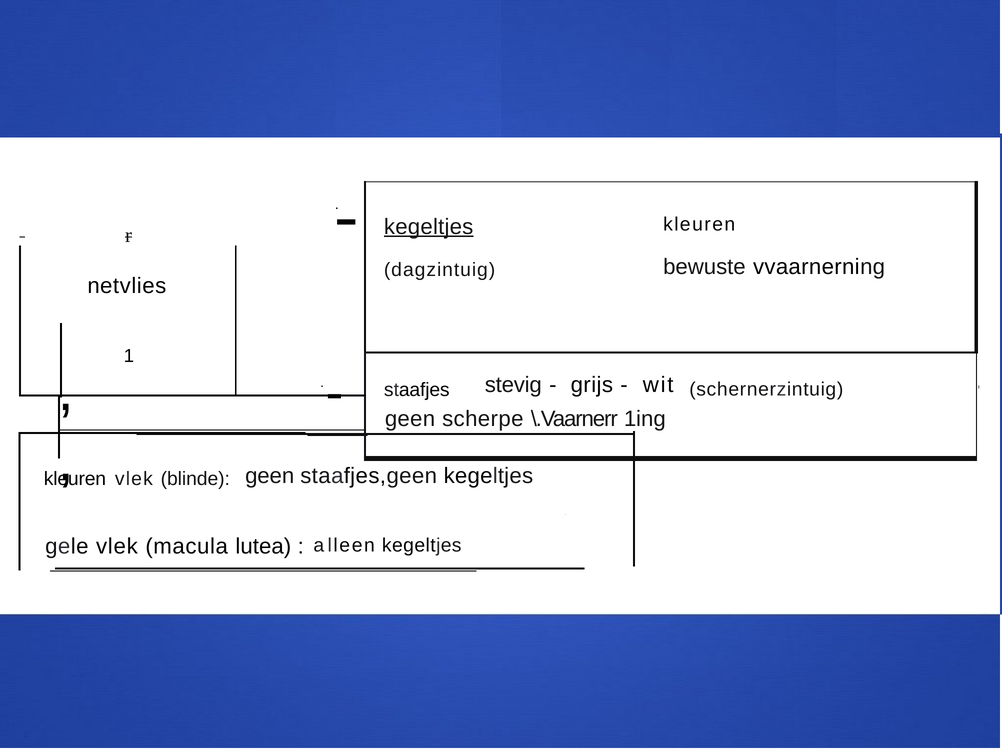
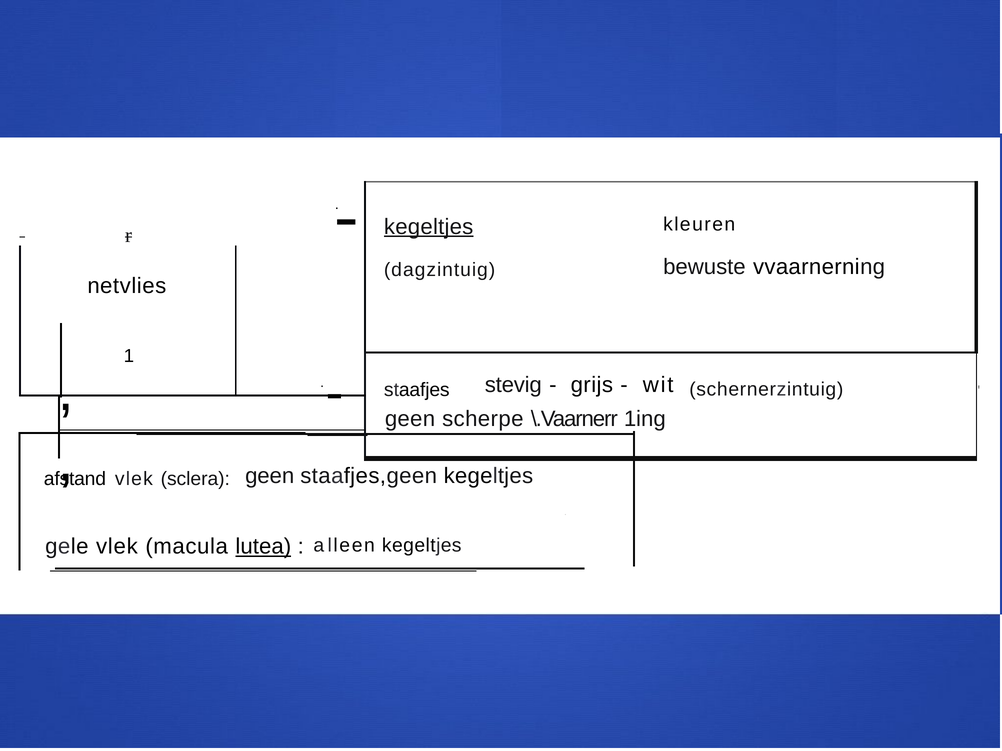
kleuren at (75, 479): kleuren -> afstand
blinde: blinde -> sclera
lutea underline: none -> present
